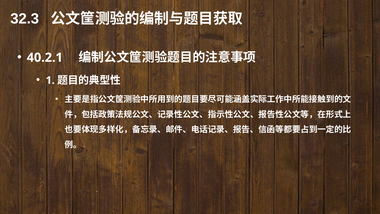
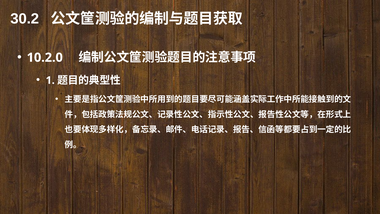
32.3: 32.3 -> 30.2
40.2.1: 40.2.1 -> 10.2.0
